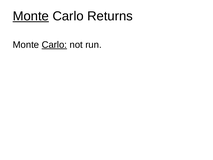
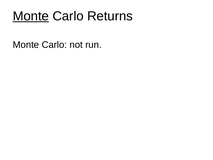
Carlo at (54, 45) underline: present -> none
